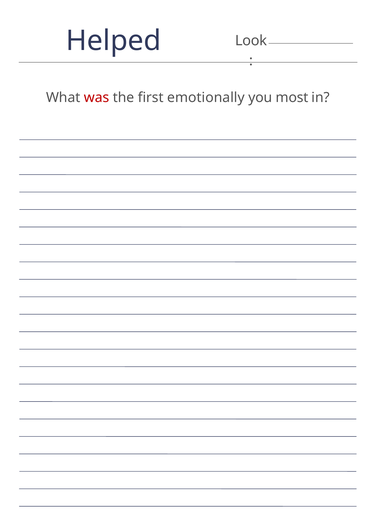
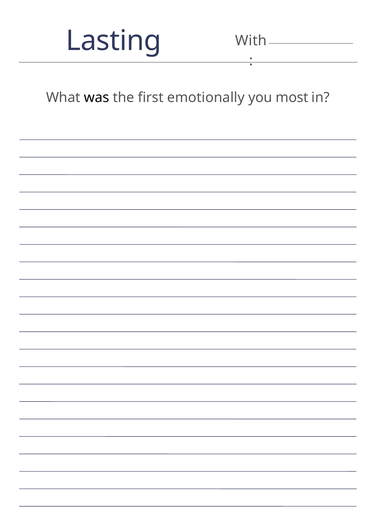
Helped: Helped -> Lasting
Look: Look -> With
was colour: red -> black
